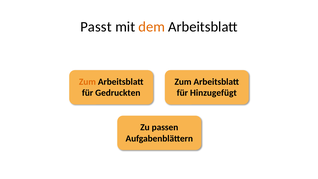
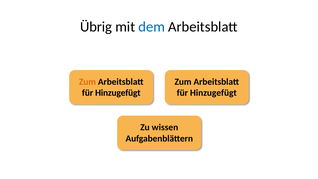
Passt: Passt -> Übrig
dem colour: orange -> blue
Gedruckten at (118, 93): Gedruckten -> Hinzugefügt
passen: passen -> wissen
